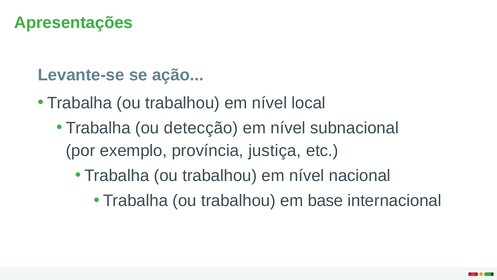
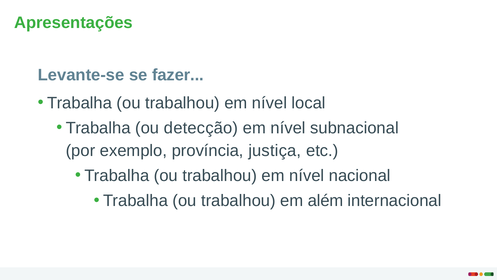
ação: ação -> fazer
base: base -> além
